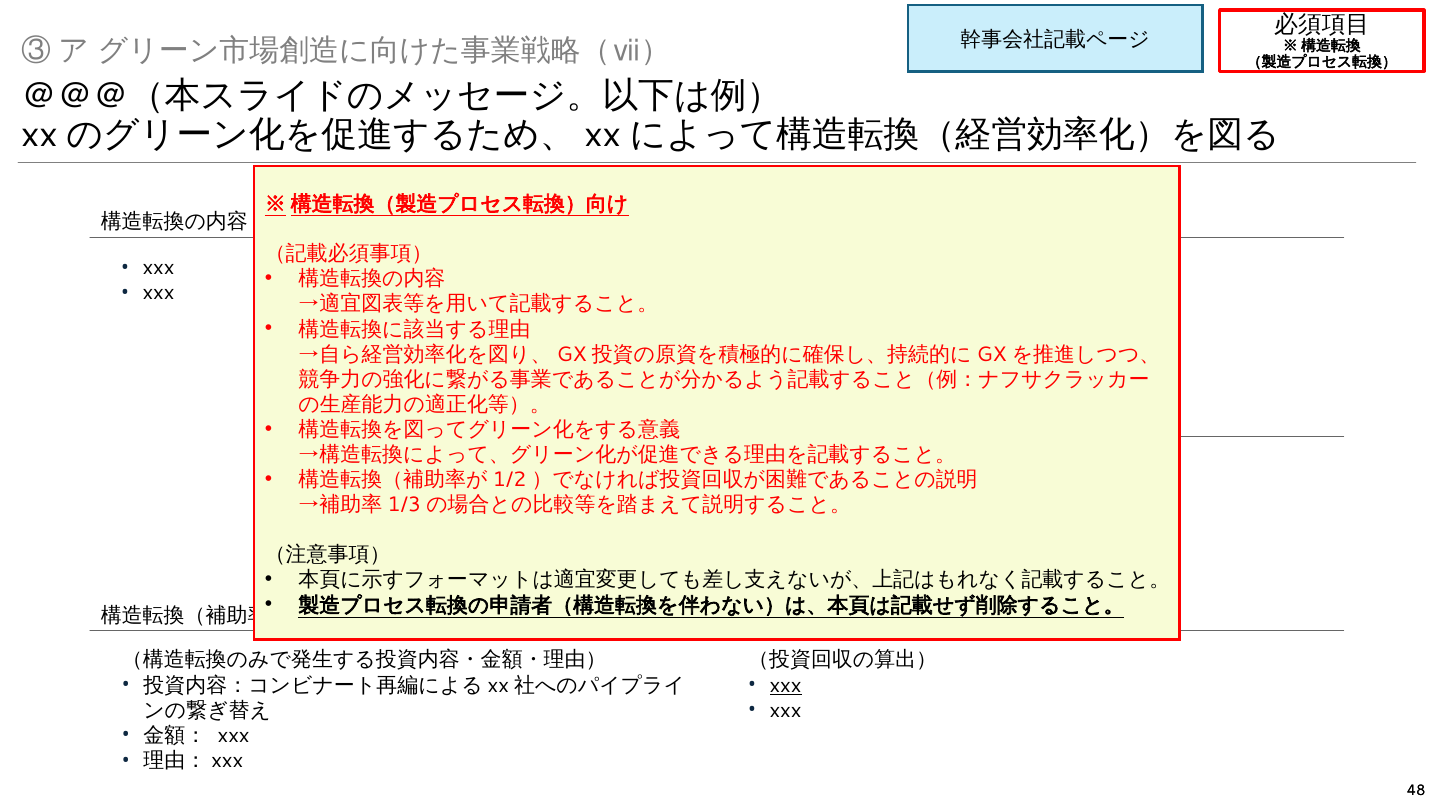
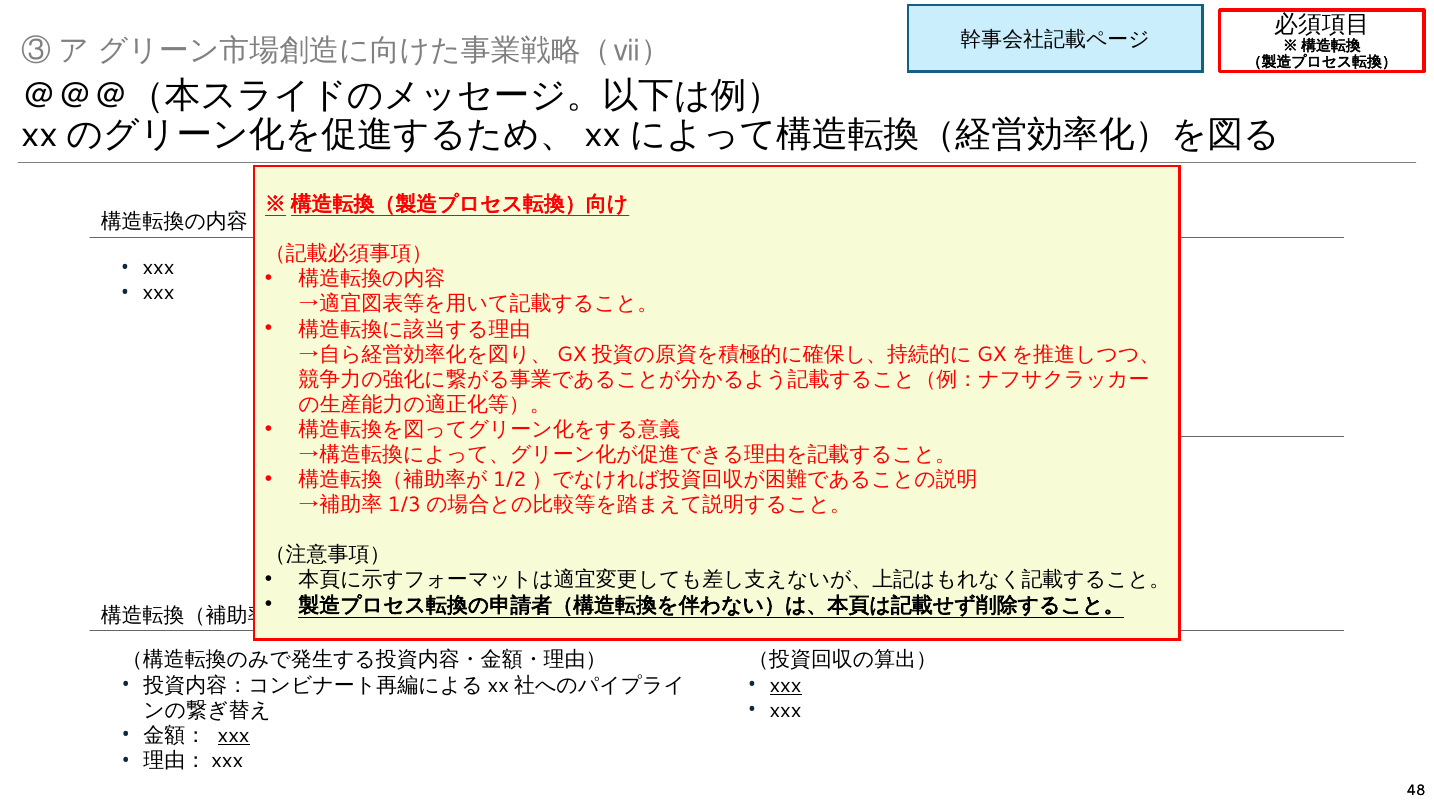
xxx at (234, 736) underline: none -> present
